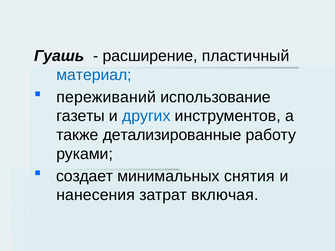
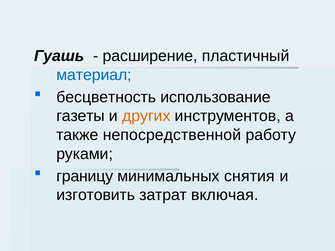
переживаний: переживаний -> бесцветность
других colour: blue -> orange
детализированные: детализированные -> непосредственной
создает: создает -> границу
нанесения: нанесения -> изготовить
